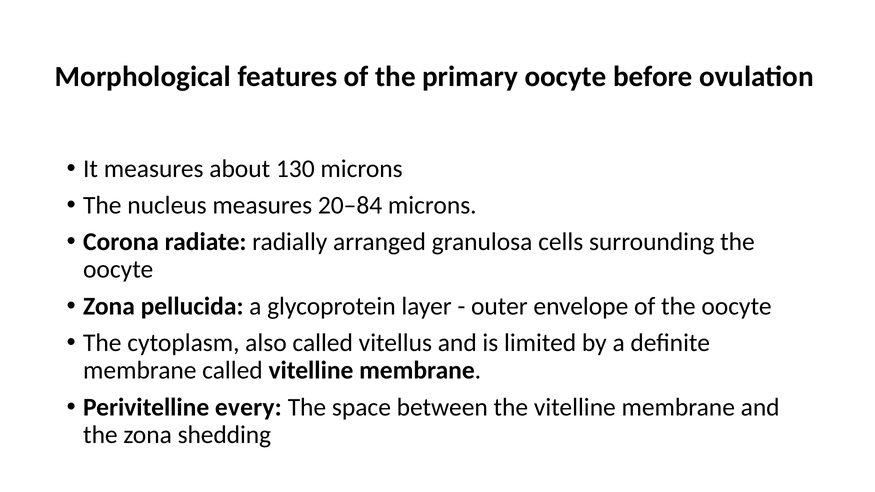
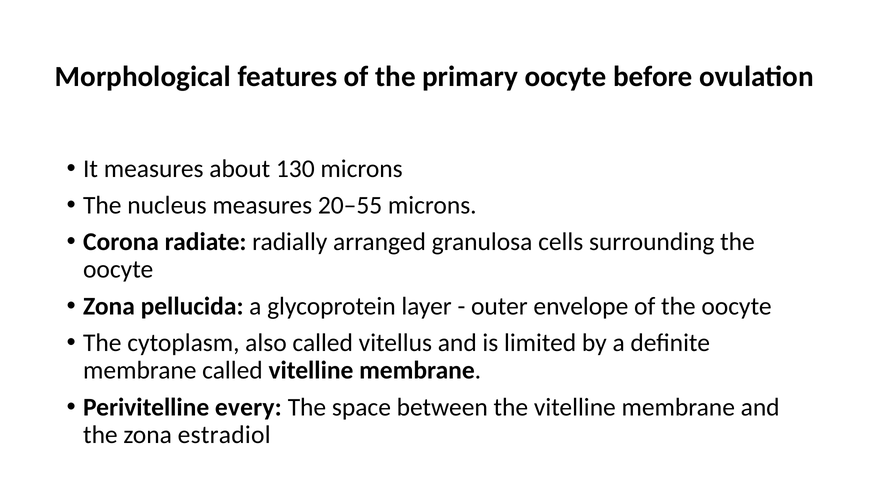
20–84: 20–84 -> 20–55
shedding: shedding -> estradiol
